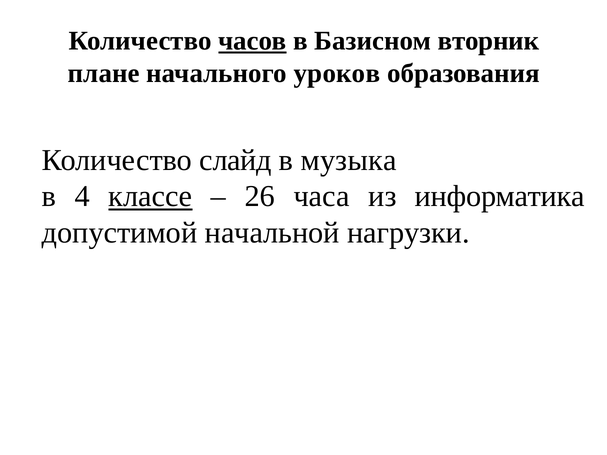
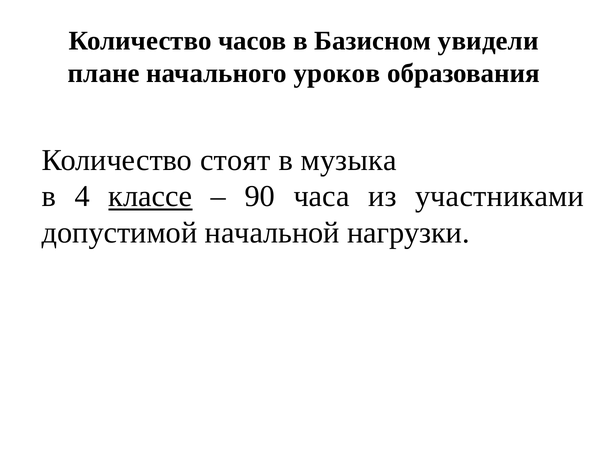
часов underline: present -> none
вторник: вторник -> увидели
слайд: слайд -> стоят
26: 26 -> 90
информатика: информатика -> участниками
